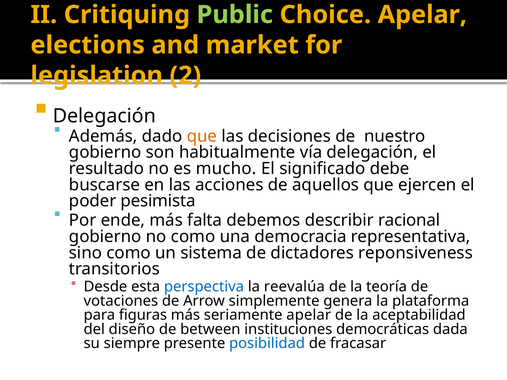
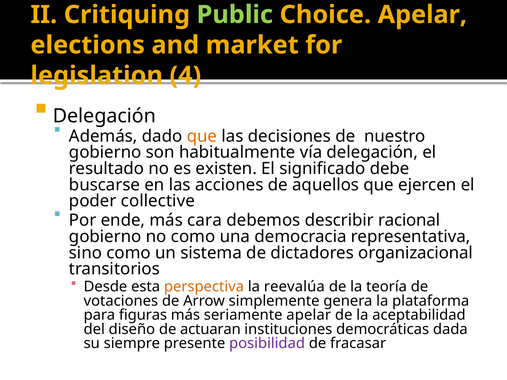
2: 2 -> 4
mucho: mucho -> existen
pesimista: pesimista -> collective
falta: falta -> cara
reponsiveness: reponsiveness -> organizacional
perspectiva colour: blue -> orange
between: between -> actuaran
posibilidad colour: blue -> purple
